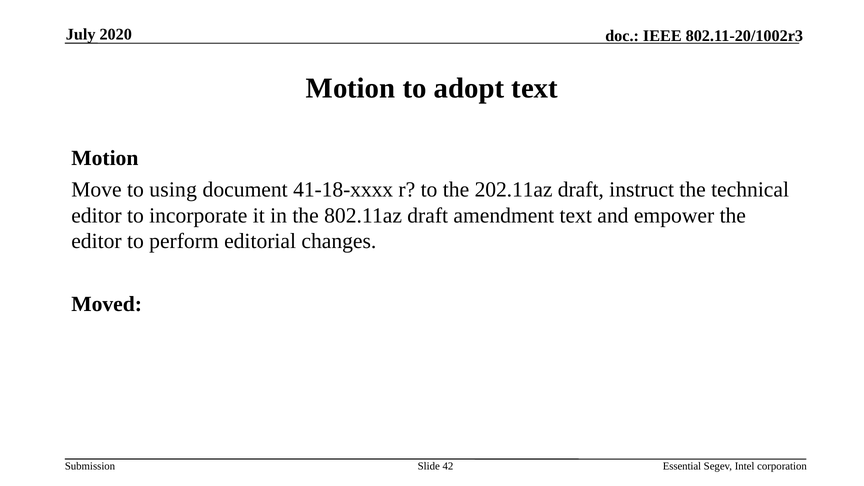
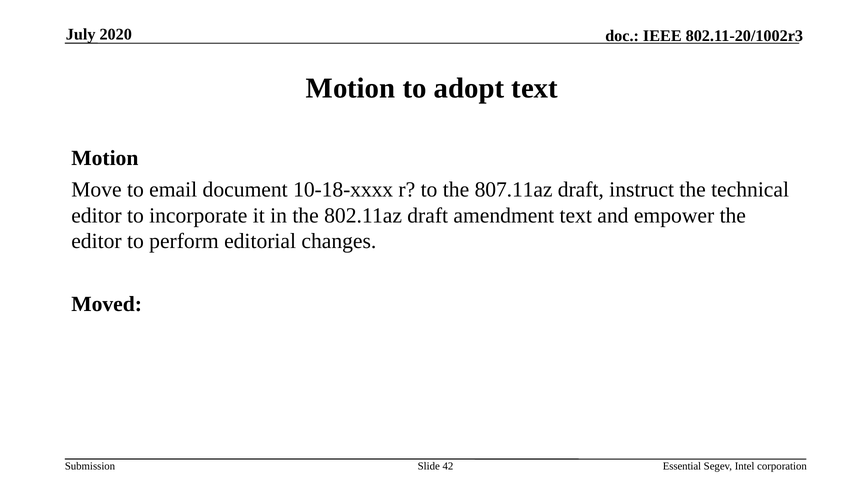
using: using -> email
41-18-xxxx: 41-18-xxxx -> 10-18-xxxx
202.11az: 202.11az -> 807.11az
